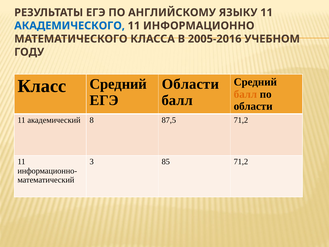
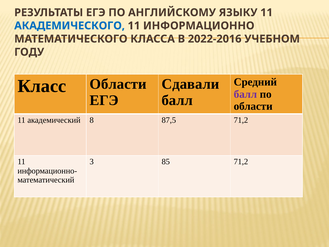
2005-2016: 2005-2016 -> 2022-2016
Области at (190, 84): Области -> Сдавали
Класс Средний: Средний -> Области
балл at (245, 94) colour: orange -> purple
